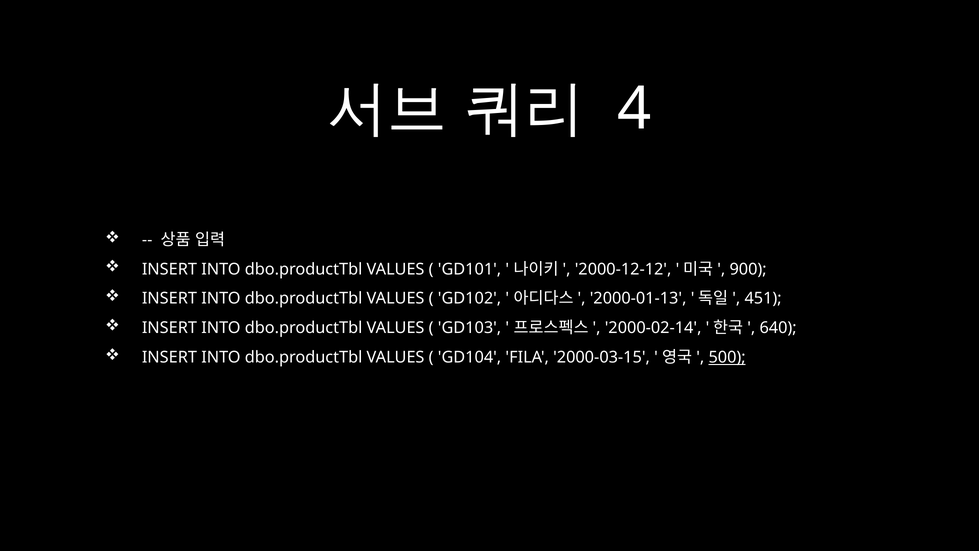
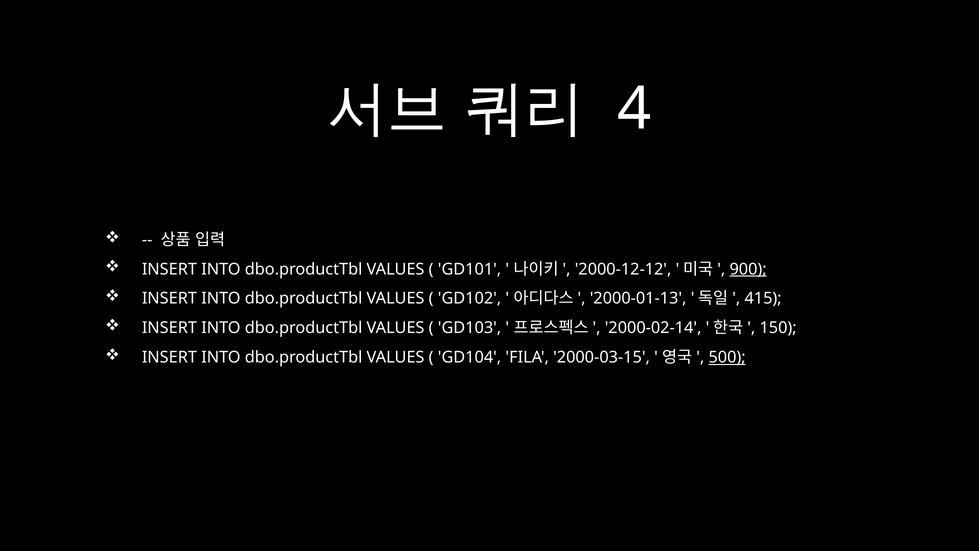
900 underline: none -> present
451: 451 -> 415
640: 640 -> 150
